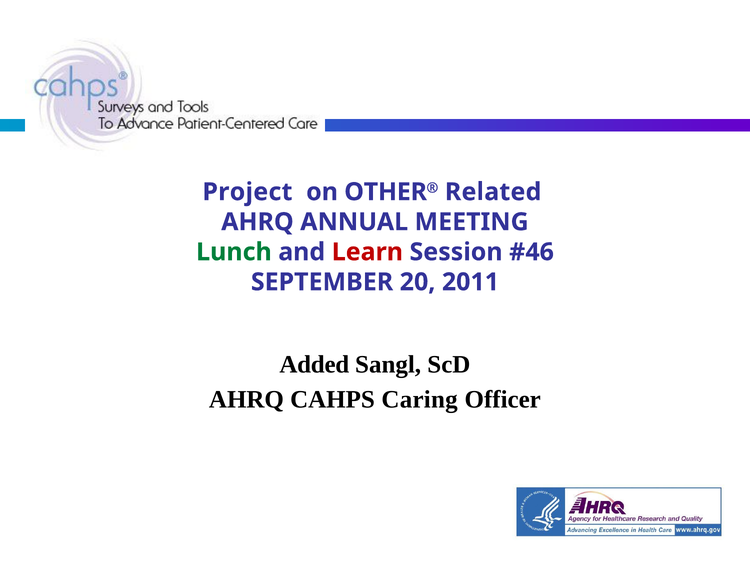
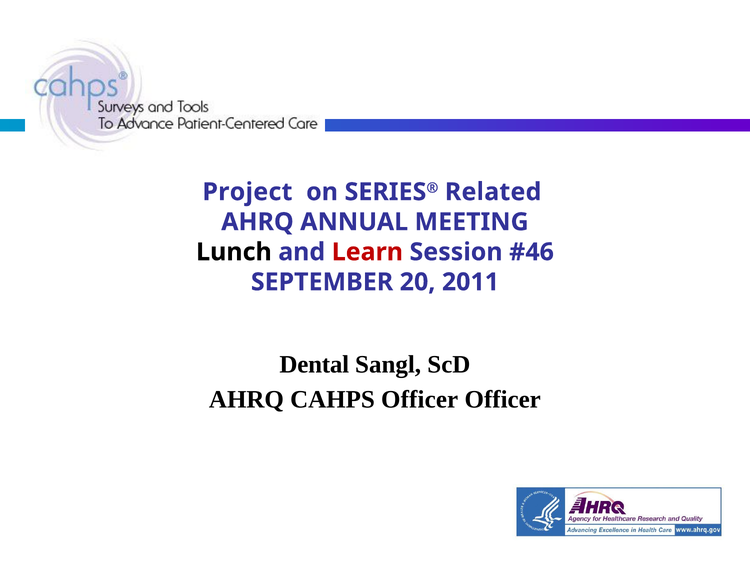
OTHER: OTHER -> SERIES
Lunch colour: green -> black
Added: Added -> Dental
CAHPS Caring: Caring -> Officer
